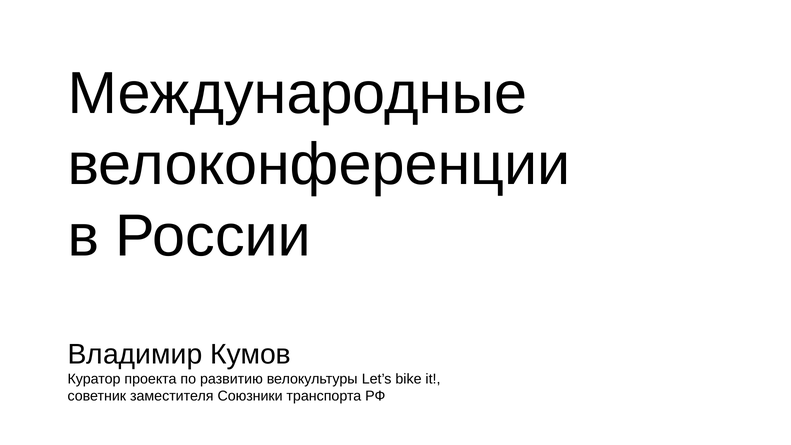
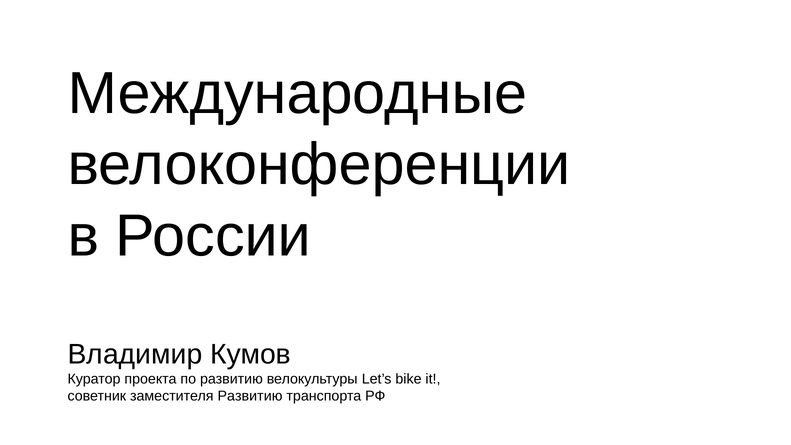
заместителя Союзники: Союзники -> Развитию
